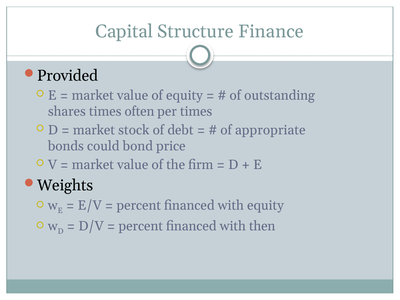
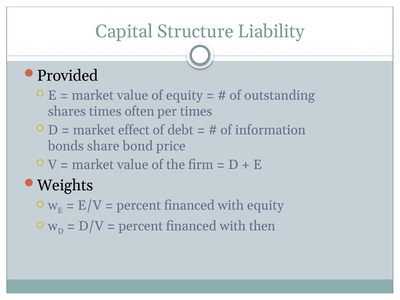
Finance: Finance -> Liability
stock: stock -> effect
appropriate: appropriate -> information
could: could -> share
